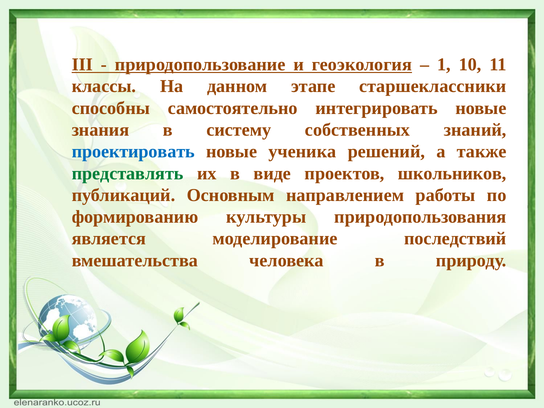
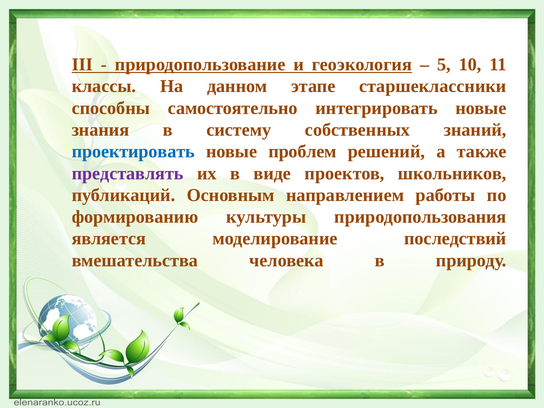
1: 1 -> 5
ученика: ученика -> проблем
представлять colour: green -> purple
